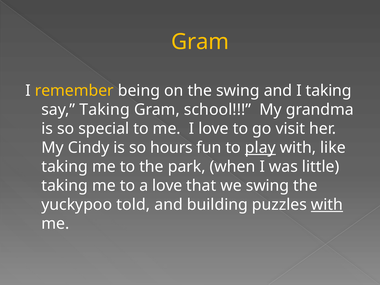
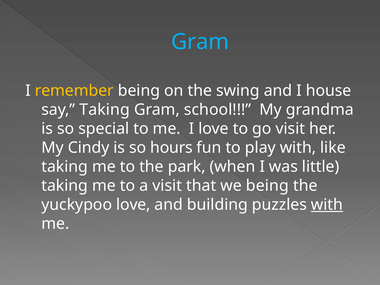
Gram at (200, 42) colour: yellow -> light blue
I taking: taking -> house
play underline: present -> none
a love: love -> visit
we swing: swing -> being
yuckypoo told: told -> love
